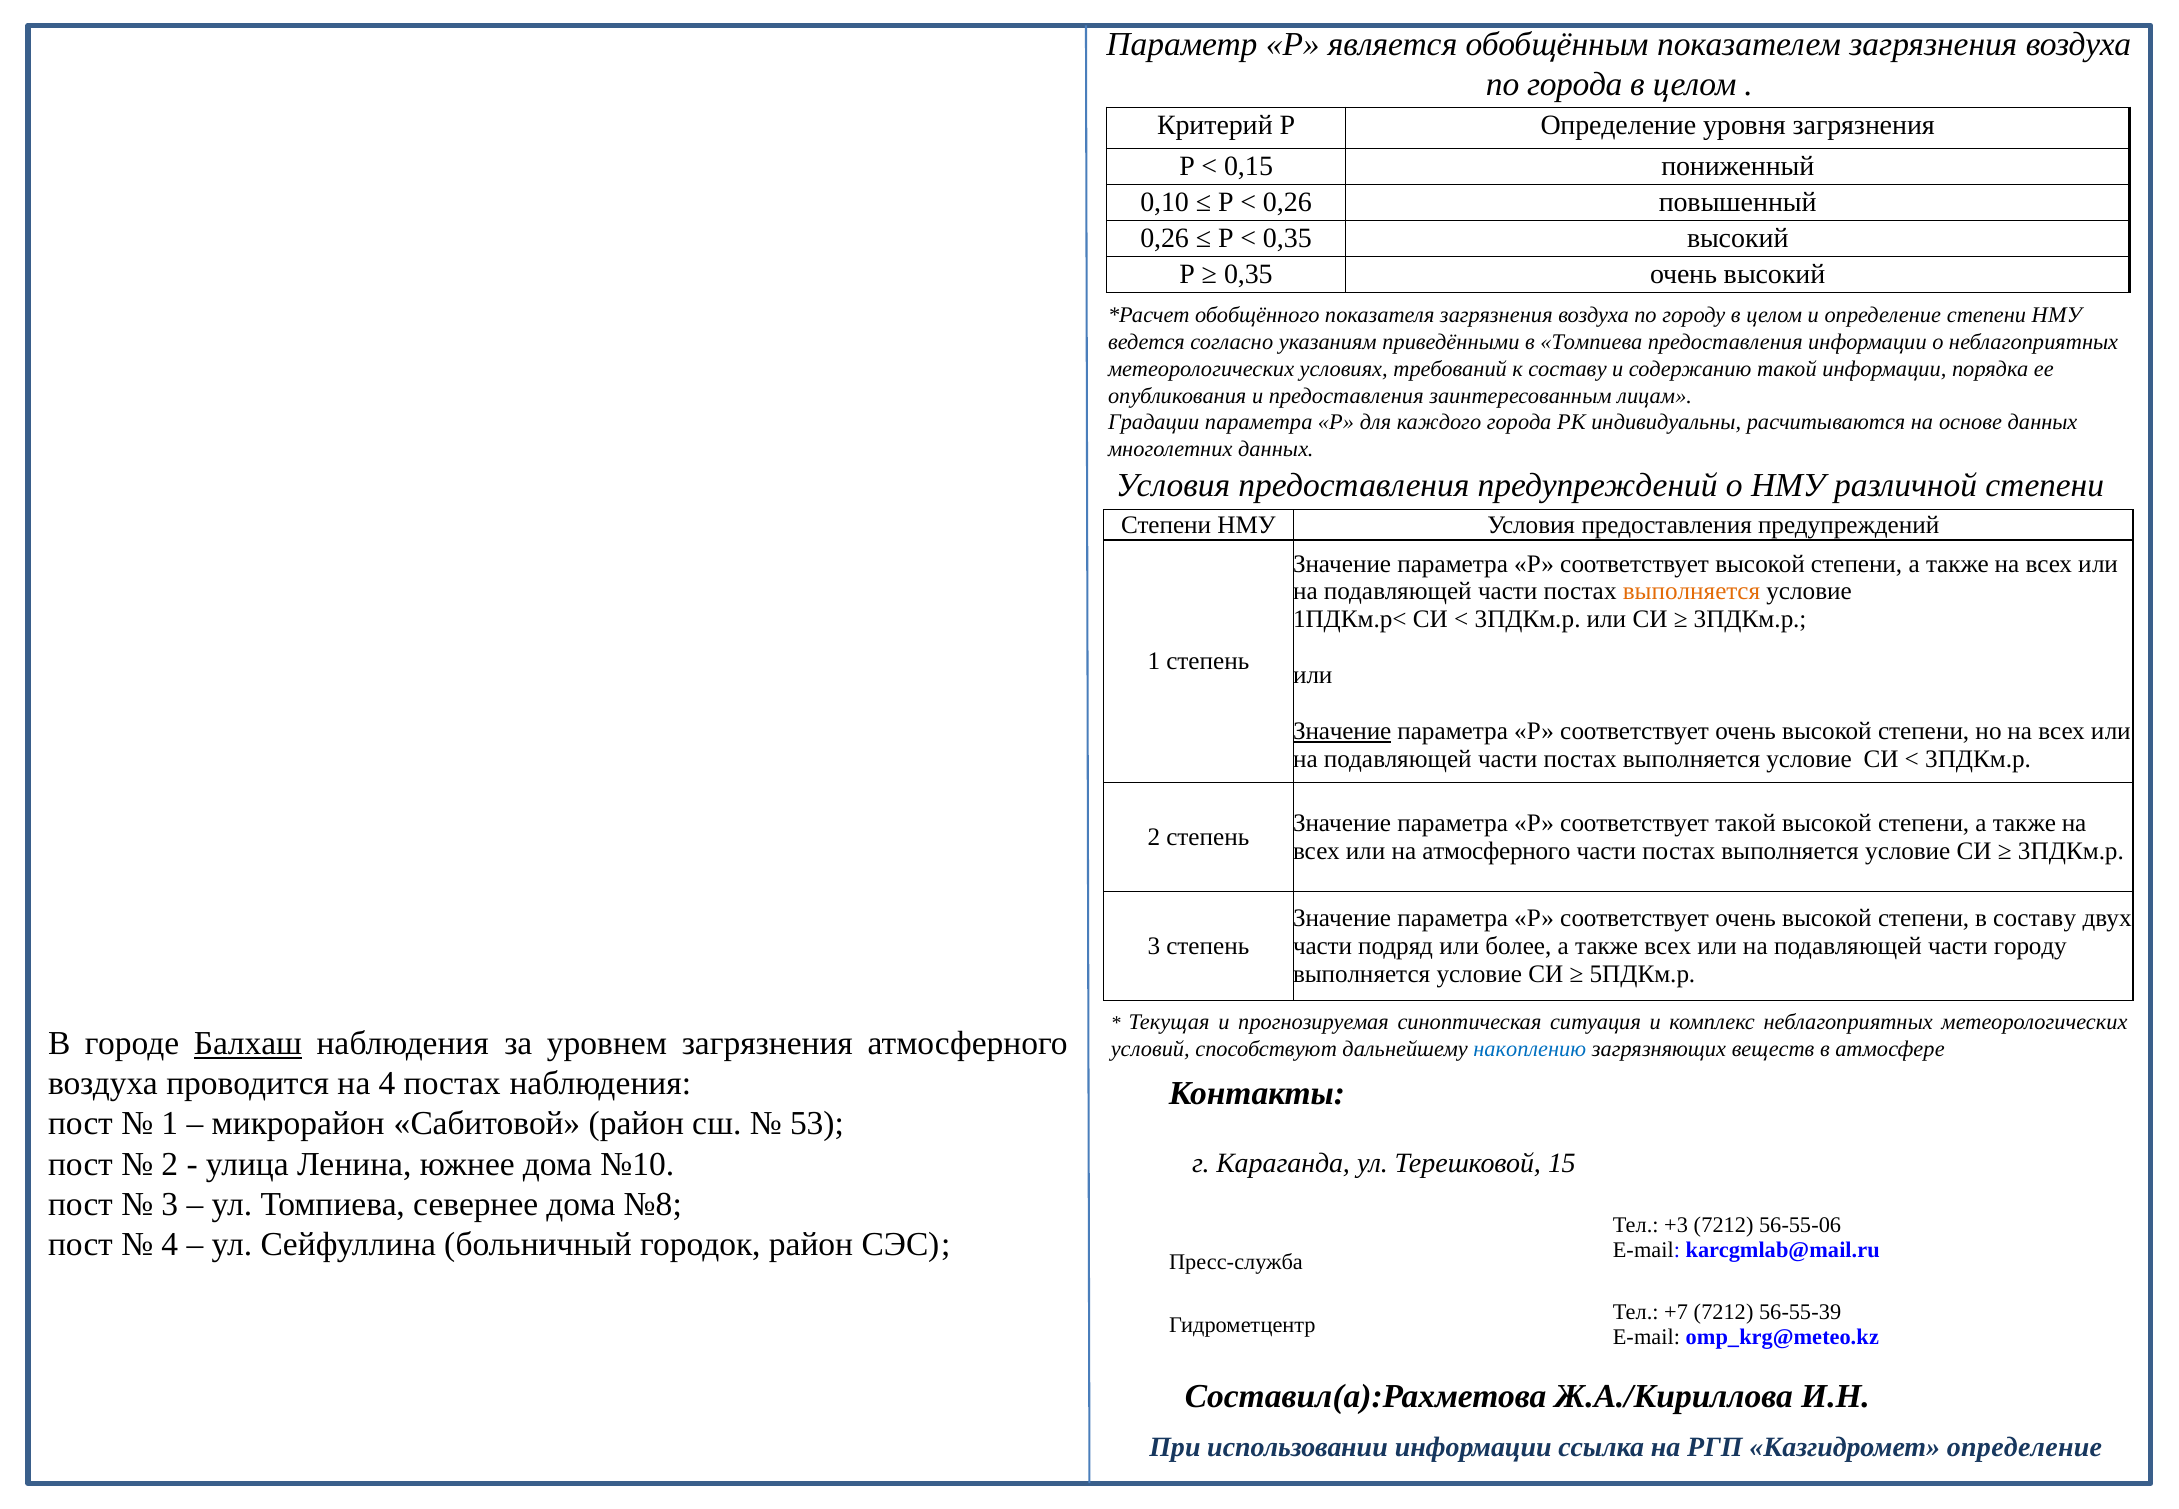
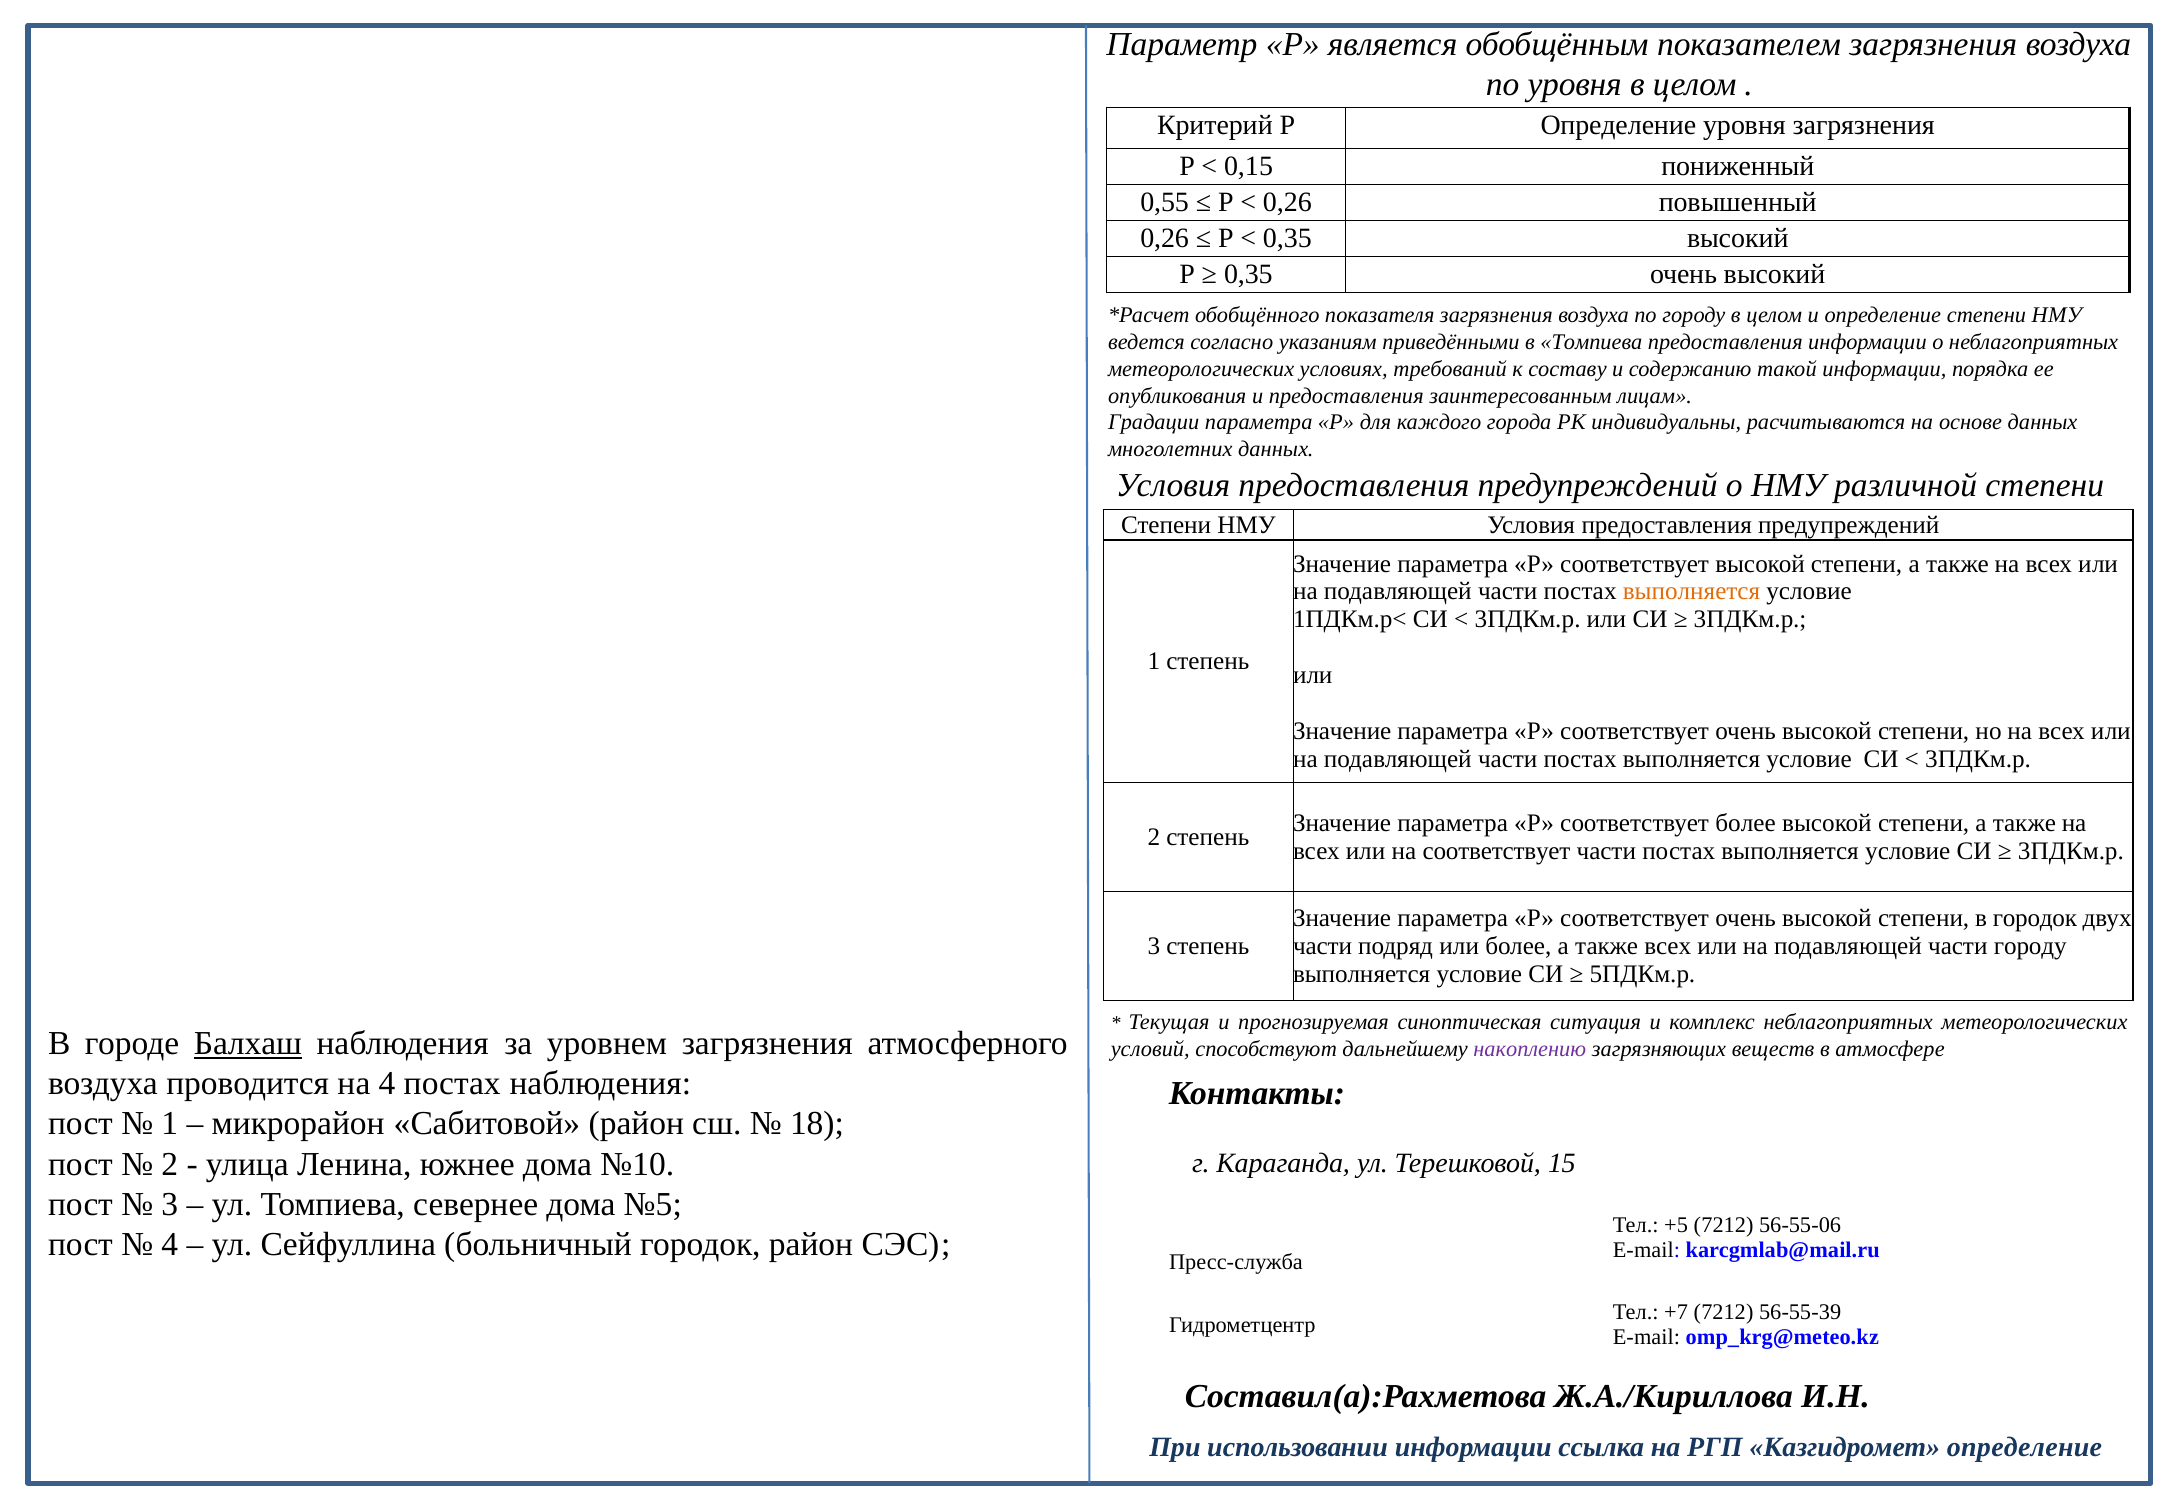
по города: города -> уровня
0,10: 0,10 -> 0,55
Значение at (1342, 731) underline: present -> none
соответствует такой: такой -> более
на атмосферного: атмосферного -> соответствует
в составу: составу -> городок
накоплению colour: blue -> purple
53: 53 -> 18
№8: №8 -> №5
+3: +3 -> +5
